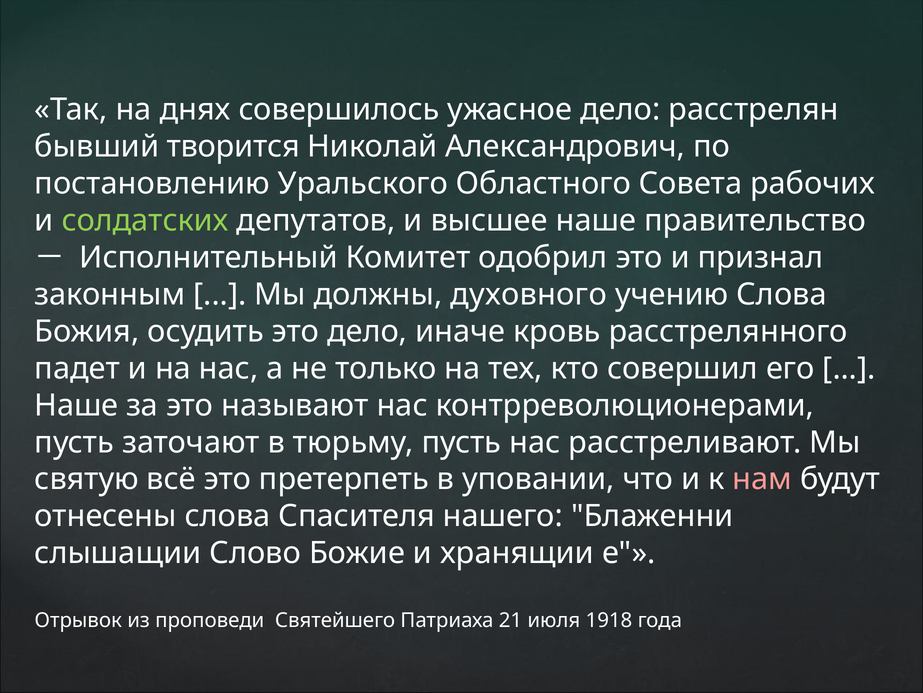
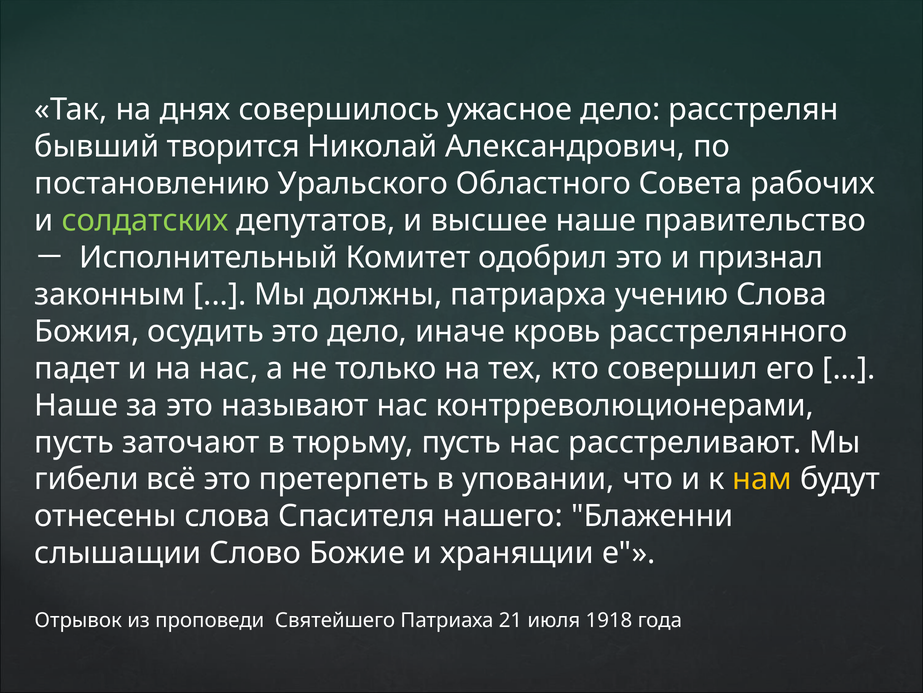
духовного: духовного -> патриарха
святую: святую -> гибели
нам colour: pink -> yellow
